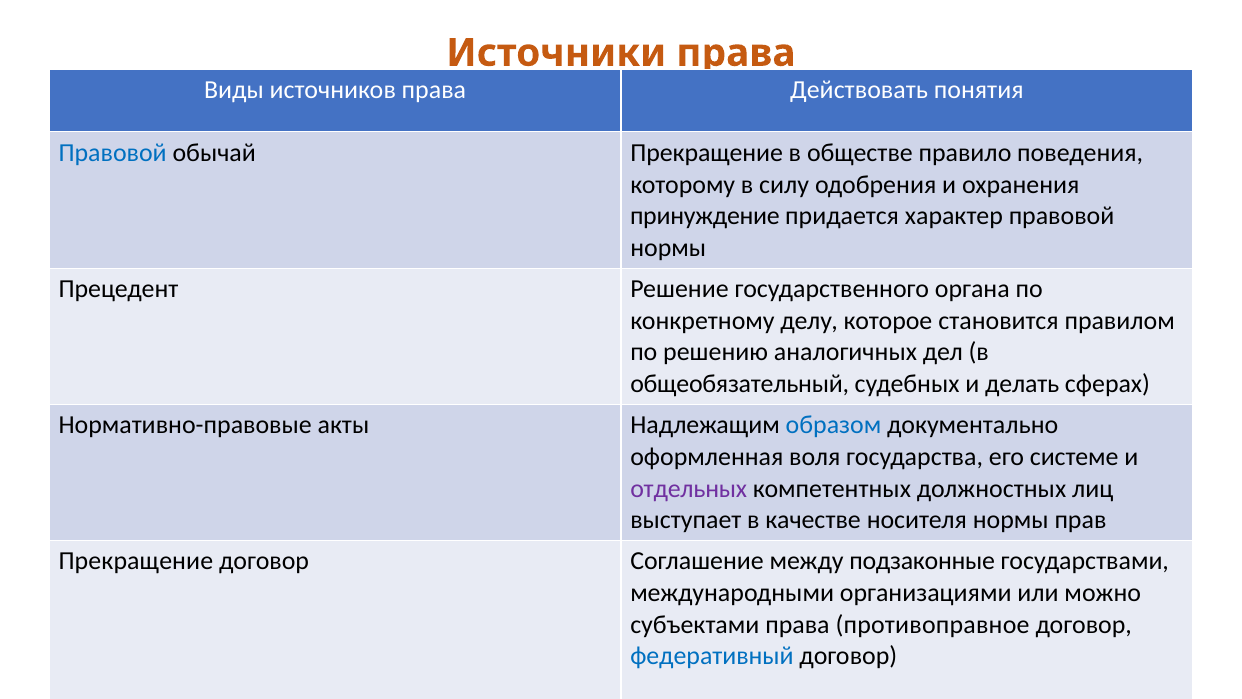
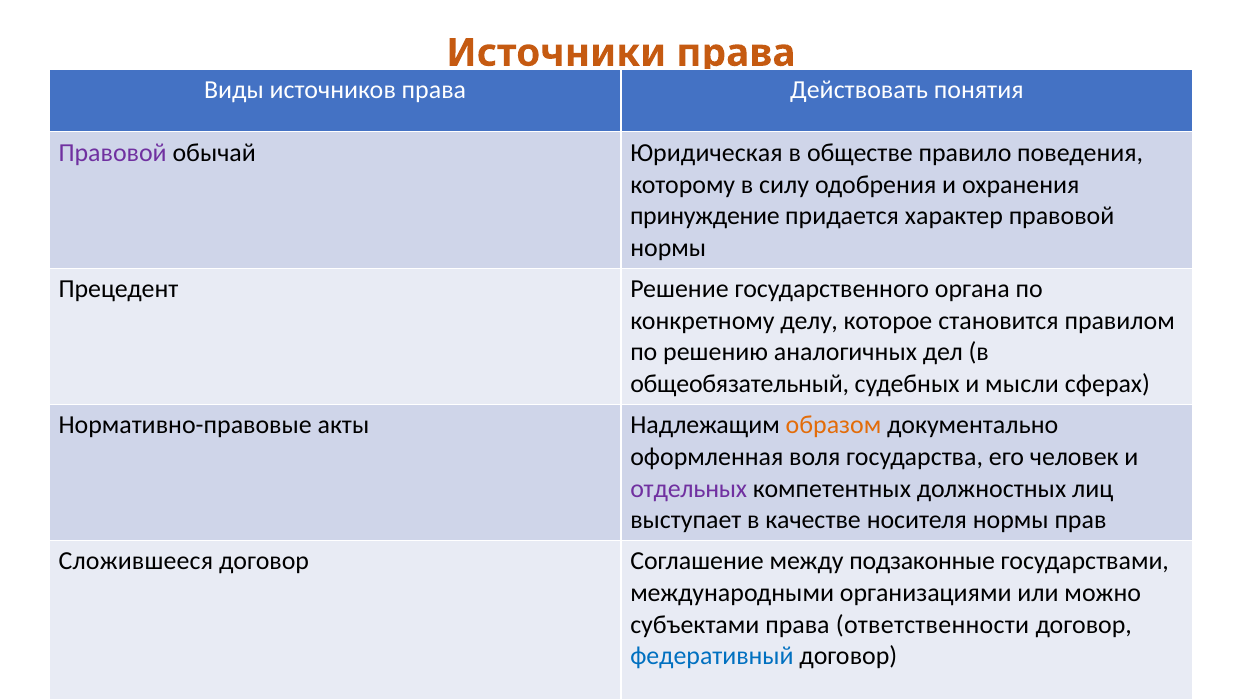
Правовой at (113, 153) colour: blue -> purple
обычай Прекращение: Прекращение -> Юридическая
делать: делать -> мысли
образом colour: blue -> orange
системе: системе -> человек
Прекращение at (136, 561): Прекращение -> Сложившееся
противоправное: противоправное -> ответственности
